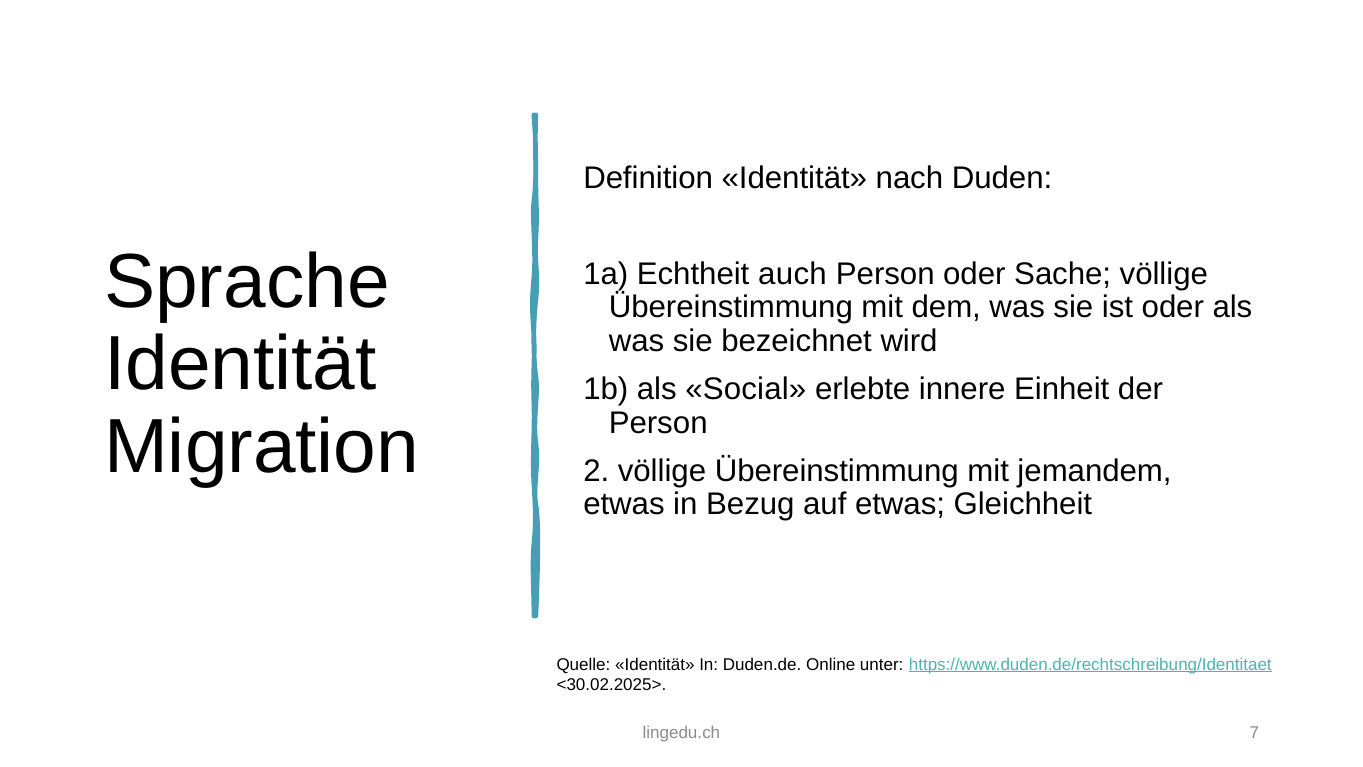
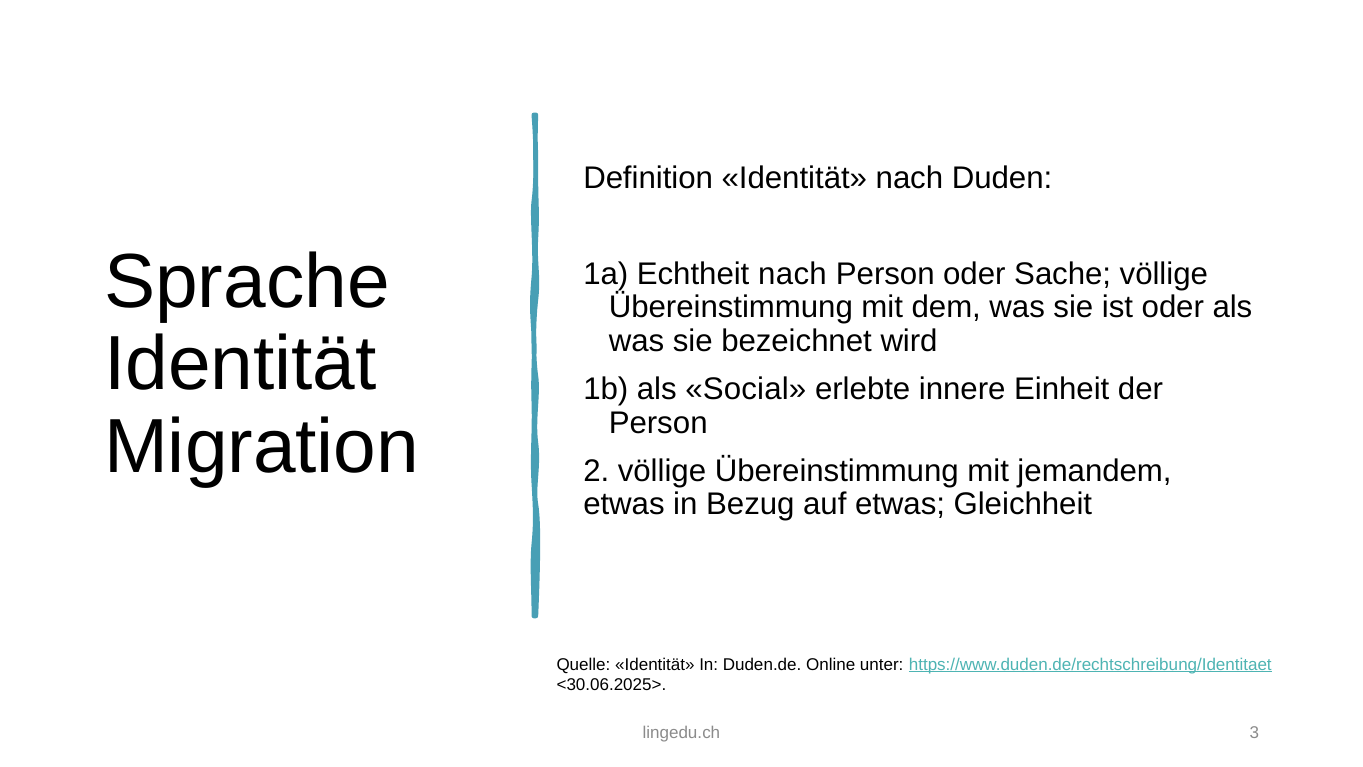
Echtheit auch: auch -> nach
<30.02.2025>: <30.02.2025> -> <30.06.2025>
7: 7 -> 3
